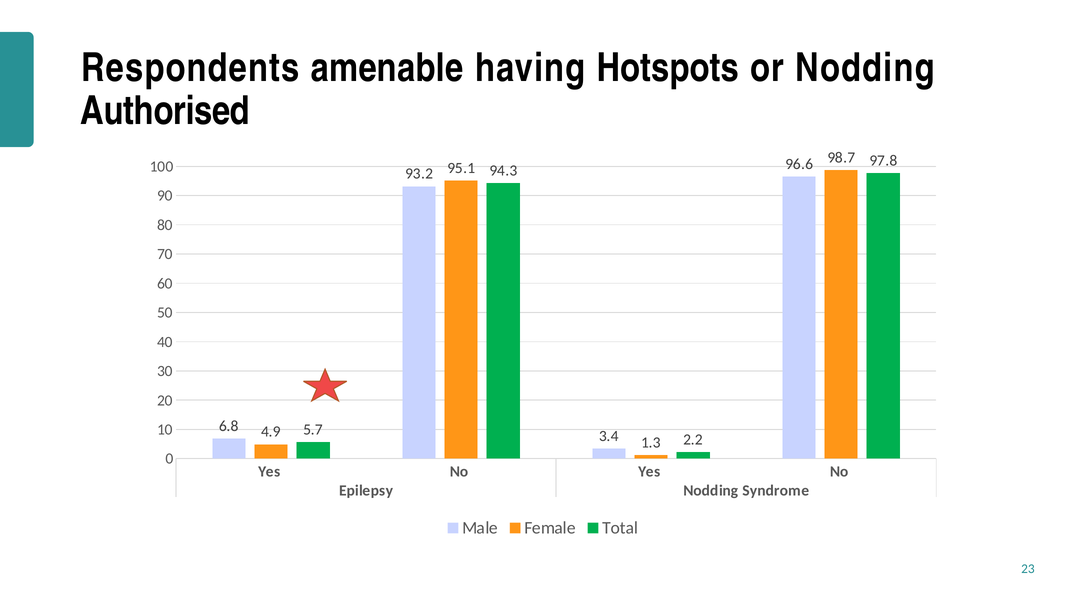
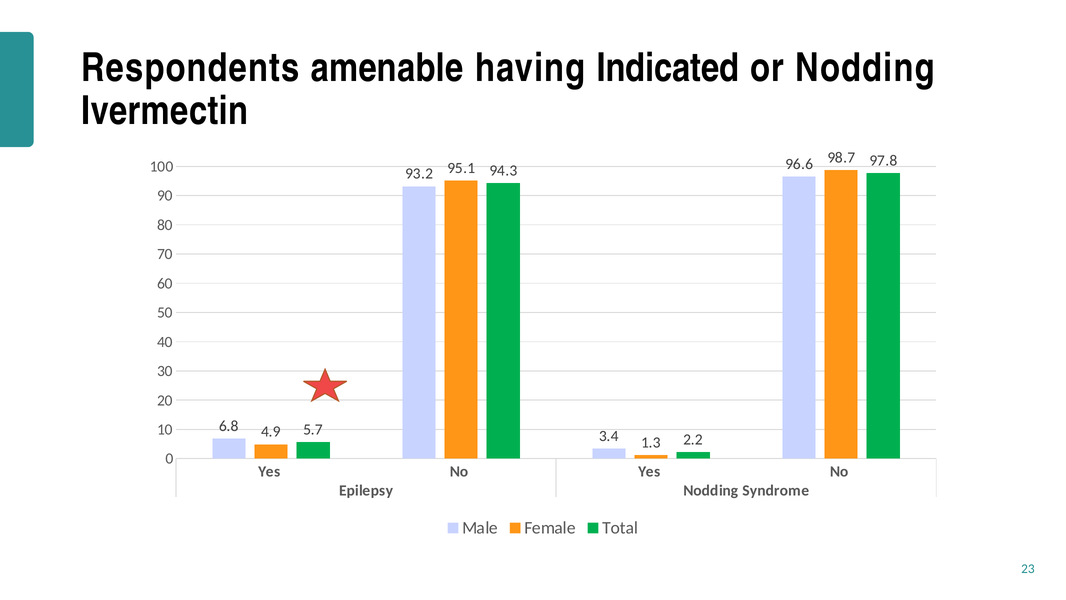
Hotspots: Hotspots -> Indicated
Authorised: Authorised -> Ivermectin
